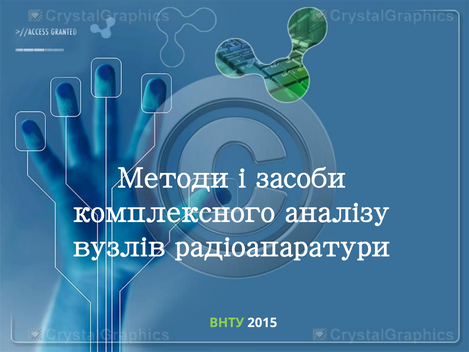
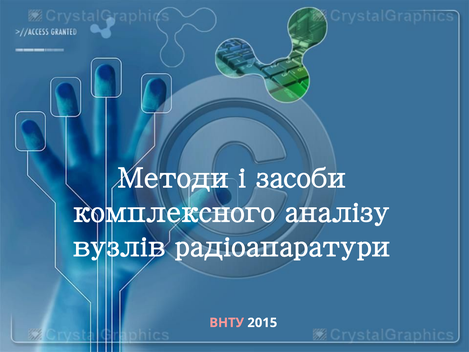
ВНТУ colour: light green -> pink
